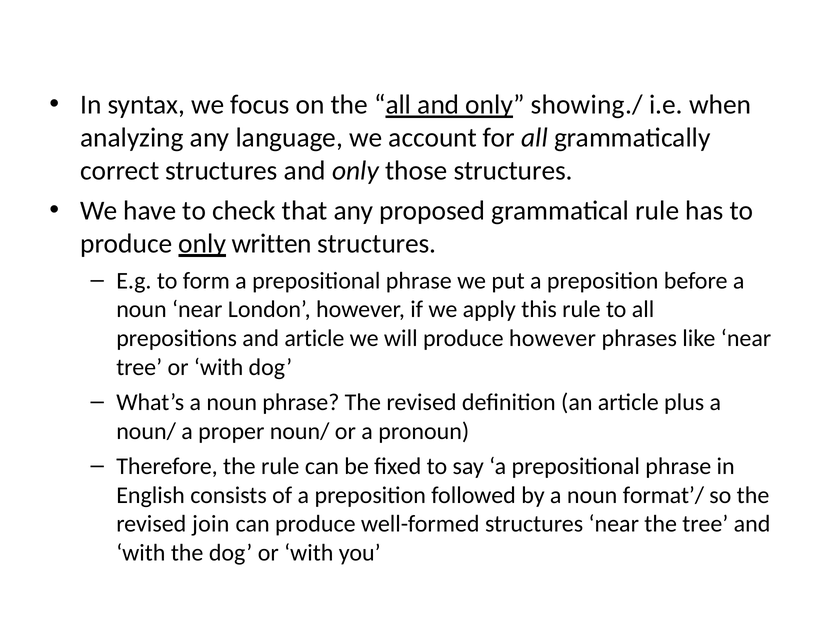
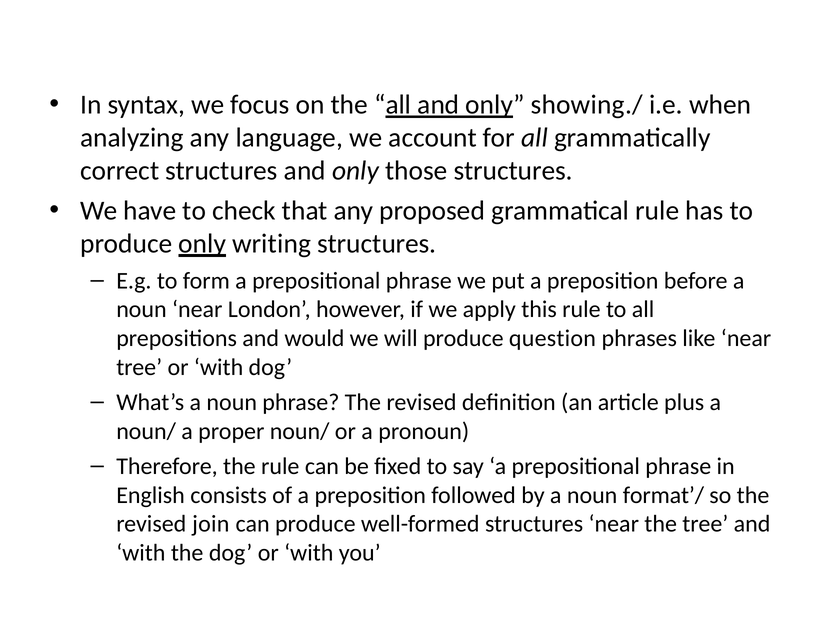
written: written -> writing
and article: article -> would
produce however: however -> question
